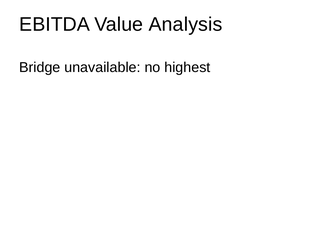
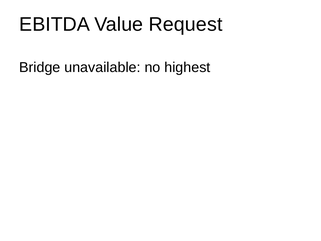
Analysis: Analysis -> Request
